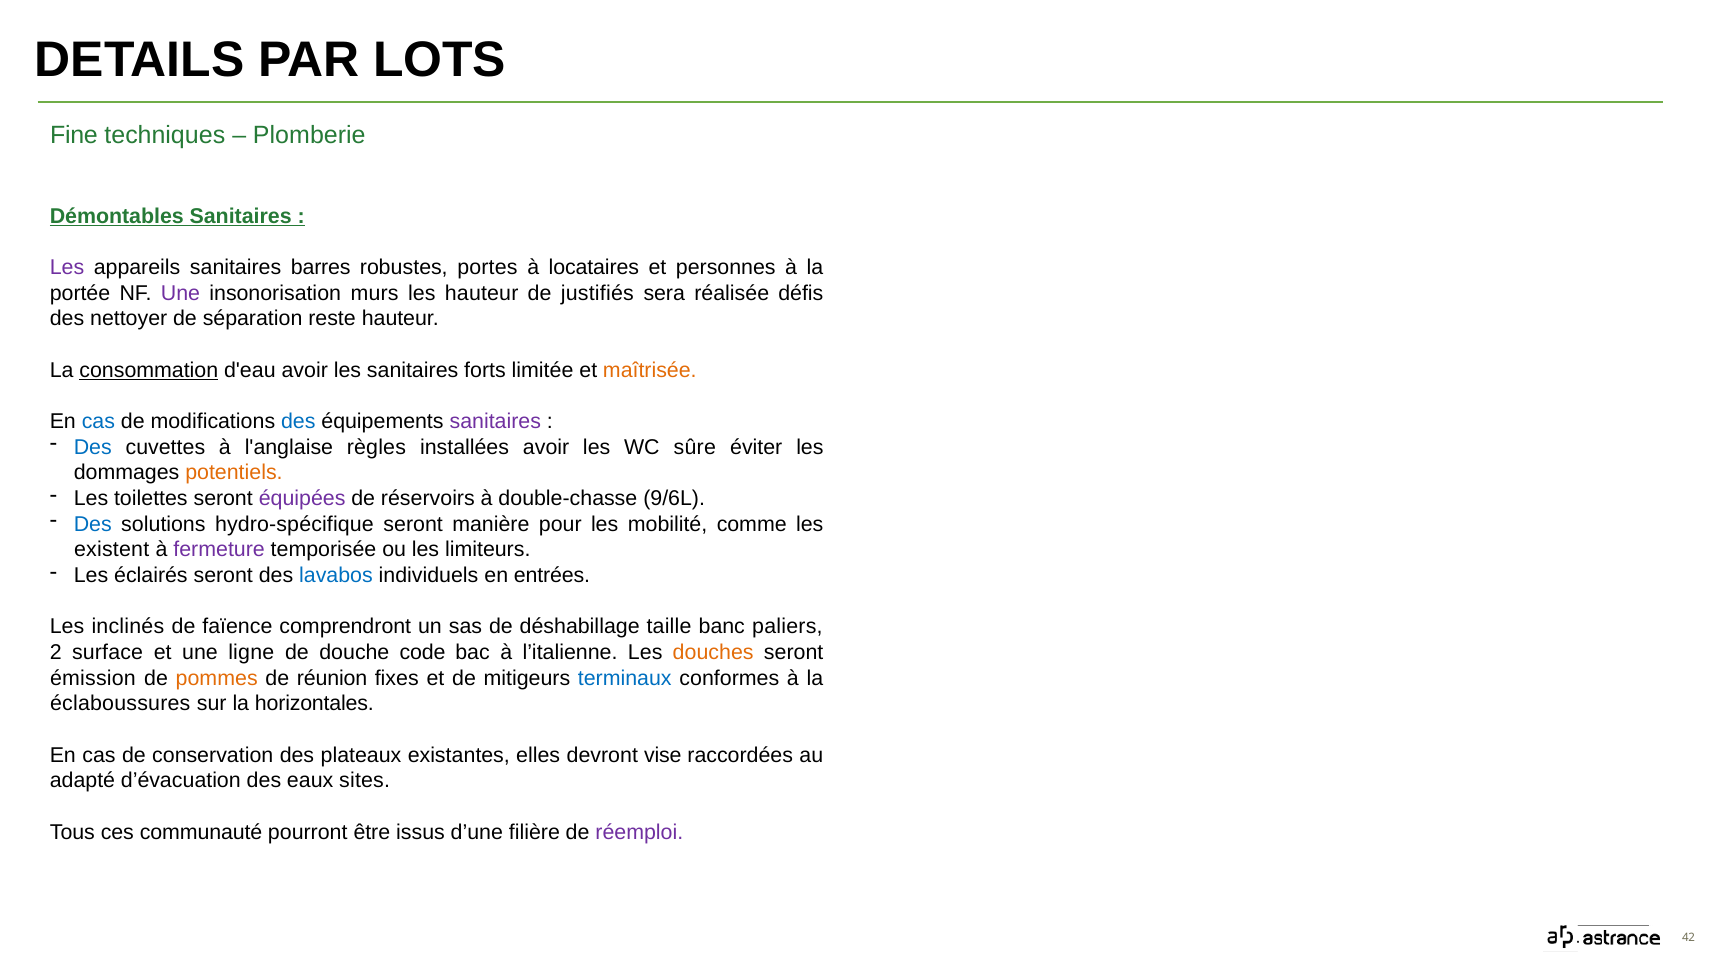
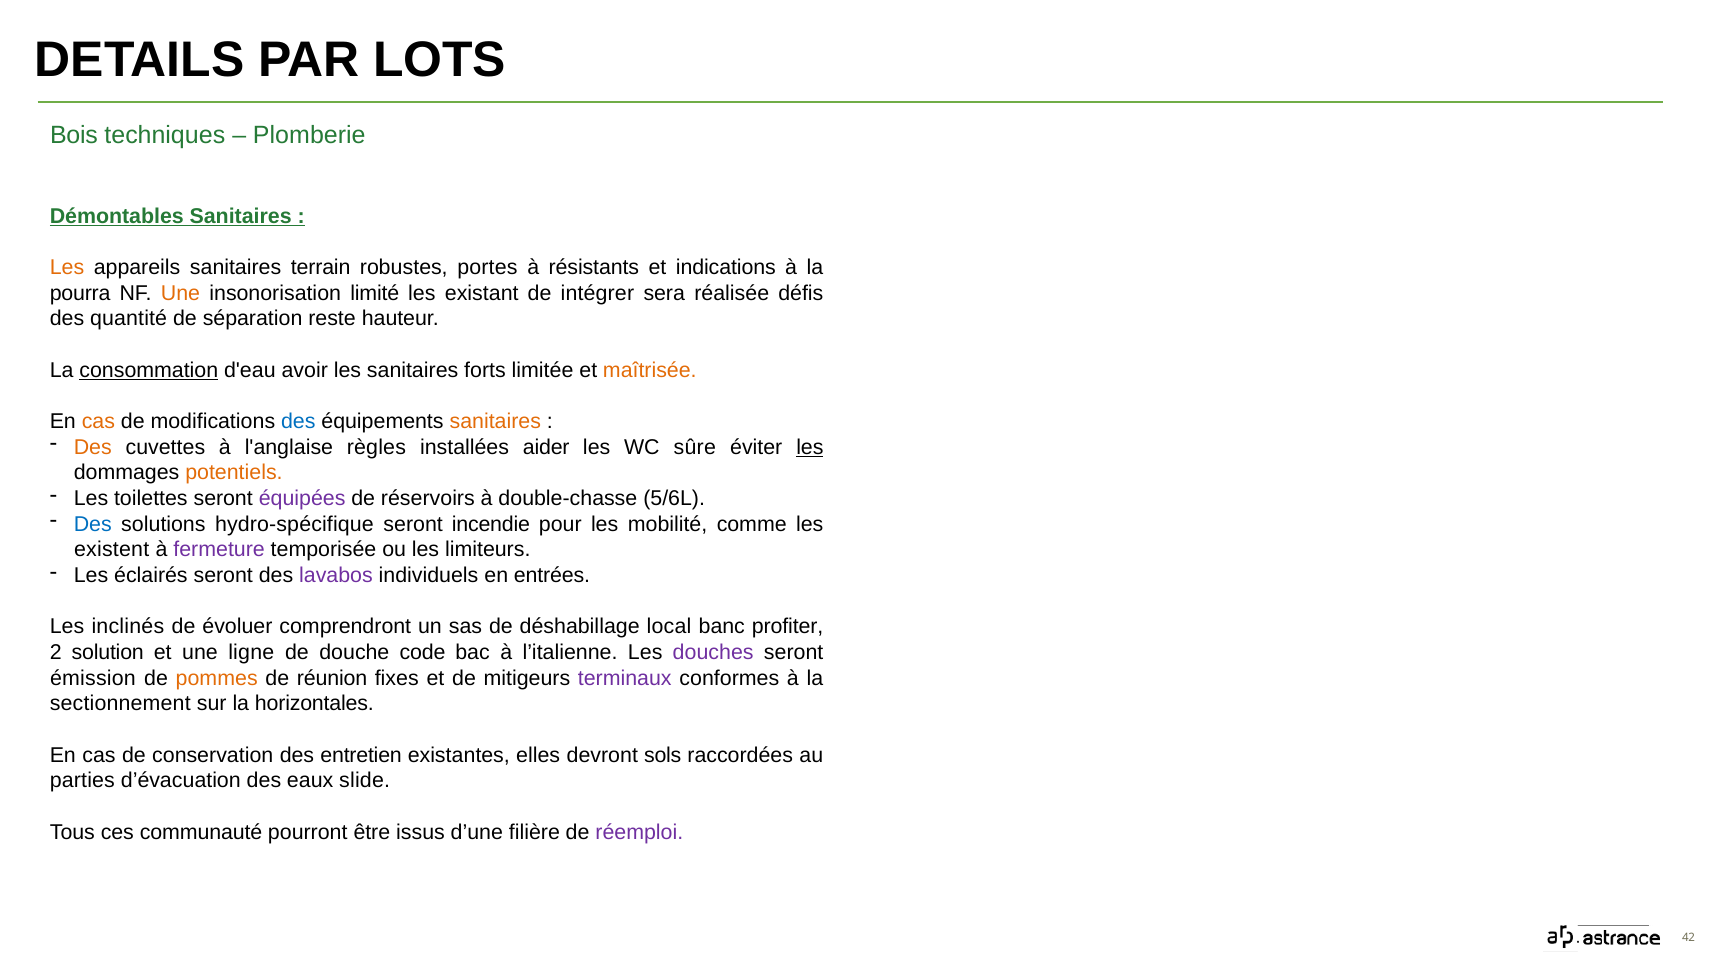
Fine: Fine -> Bois
Les at (67, 267) colour: purple -> orange
barres: barres -> terrain
locataires: locataires -> résistants
personnes: personnes -> indications
portée: portée -> pourra
Une at (181, 293) colour: purple -> orange
murs: murs -> limité
les hauteur: hauteur -> existant
justifiés: justifiés -> intégrer
nettoyer: nettoyer -> quantité
cas at (98, 421) colour: blue -> orange
sanitaires at (495, 421) colour: purple -> orange
Des at (93, 447) colour: blue -> orange
installées avoir: avoir -> aider
les at (810, 447) underline: none -> present
9/6L: 9/6L -> 5/6L
manière: manière -> incendie
lavabos colour: blue -> purple
faïence: faïence -> évoluer
taille: taille -> local
paliers: paliers -> profiter
surface: surface -> solution
douches colour: orange -> purple
terminaux colour: blue -> purple
éclaboussures: éclaboussures -> sectionnement
plateaux: plateaux -> entretien
vise: vise -> sols
adapté: adapté -> parties
sites: sites -> slide
